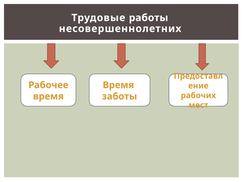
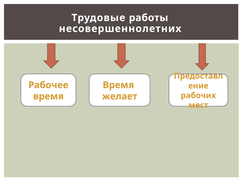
заботы: заботы -> желает
